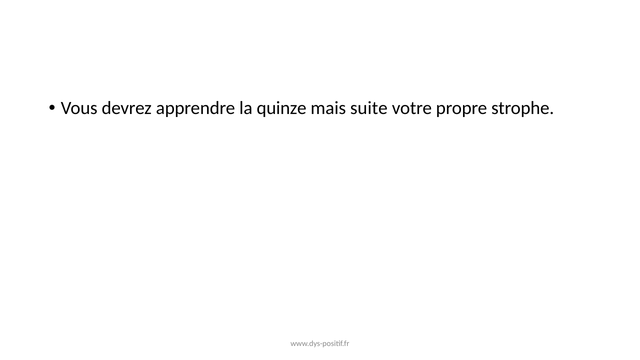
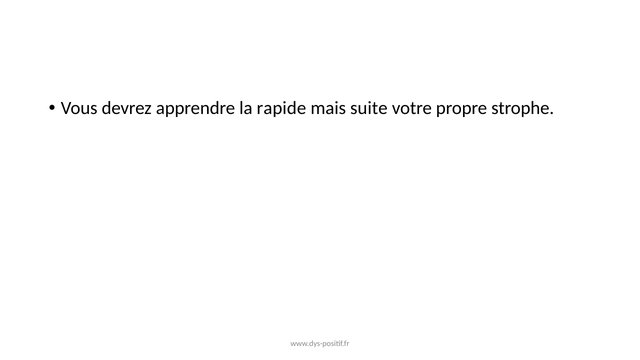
quinze: quinze -> rapide
